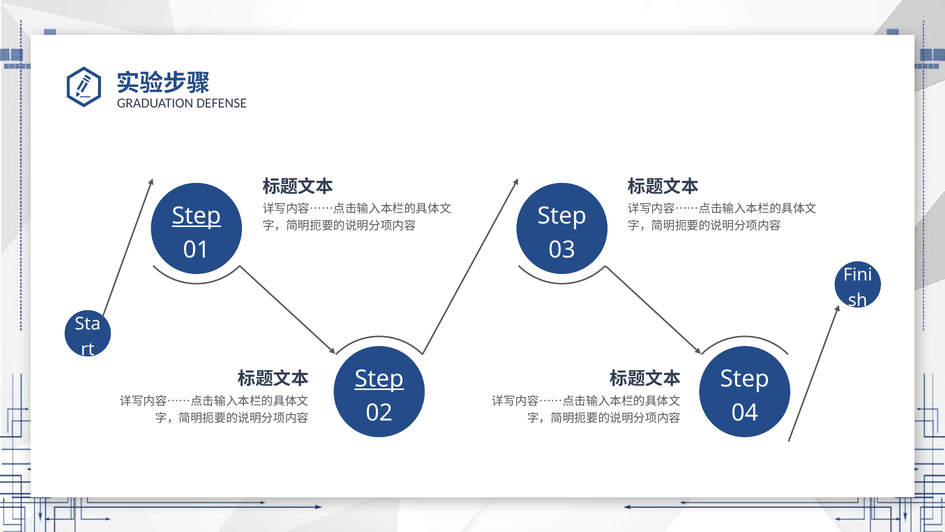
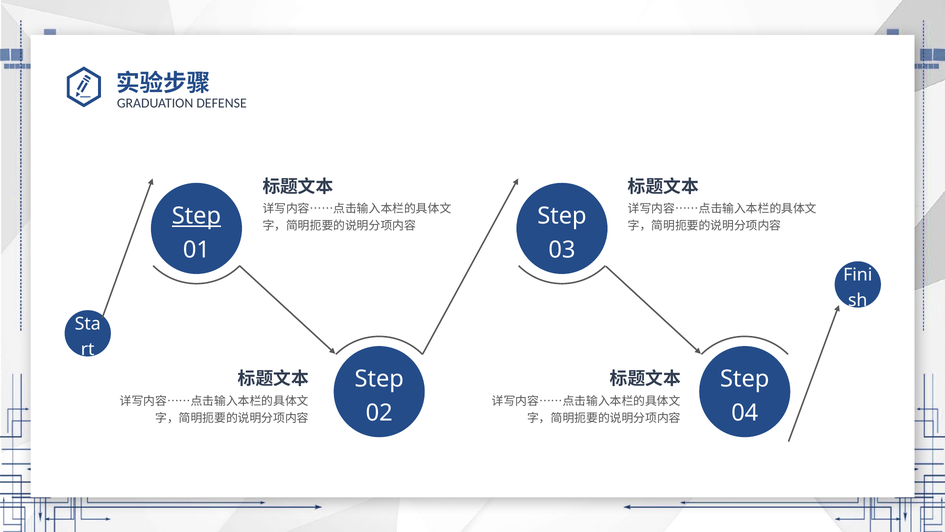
Step at (379, 379) underline: present -> none
